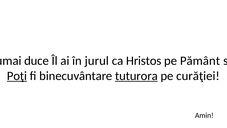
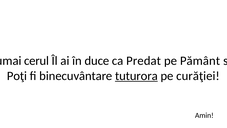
duce: duce -> cerul
jurul: jurul -> duce
Hristos: Hristos -> Predat
Poţi underline: present -> none
